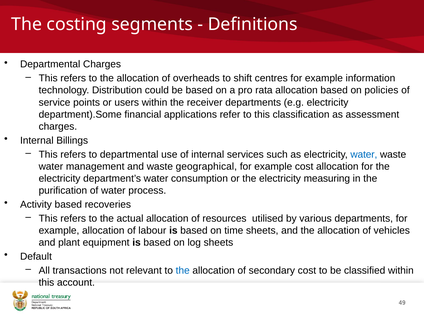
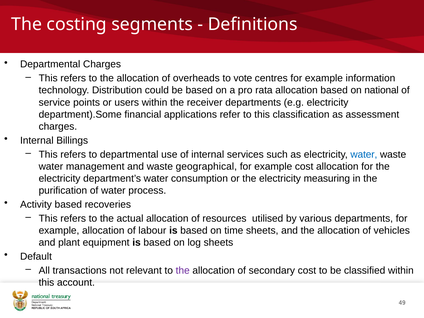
shift: shift -> vote
policies: policies -> national
the at (183, 271) colour: blue -> purple
